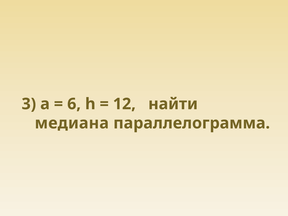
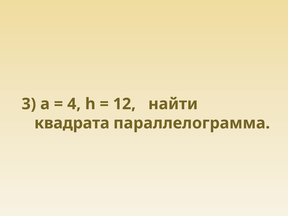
6: 6 -> 4
медиана: медиана -> квадрата
